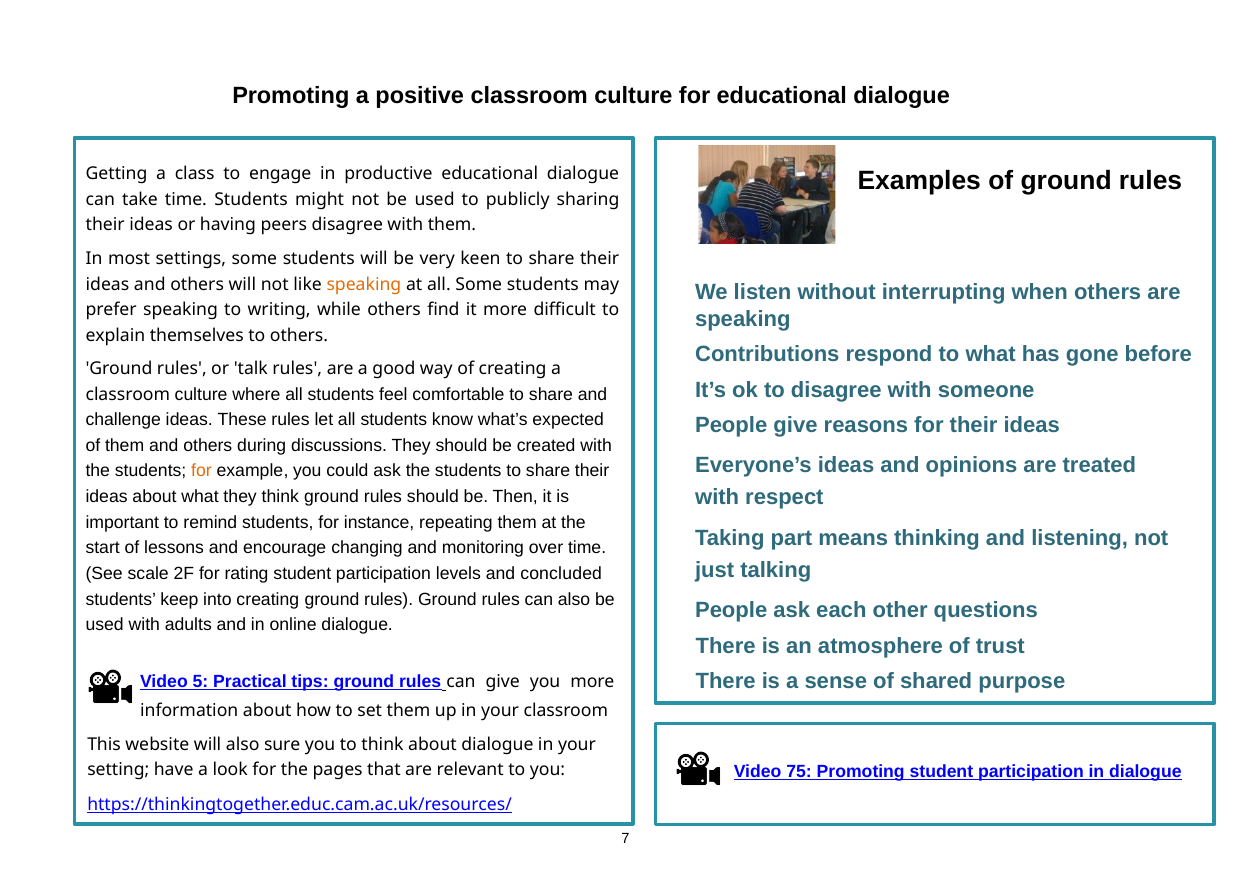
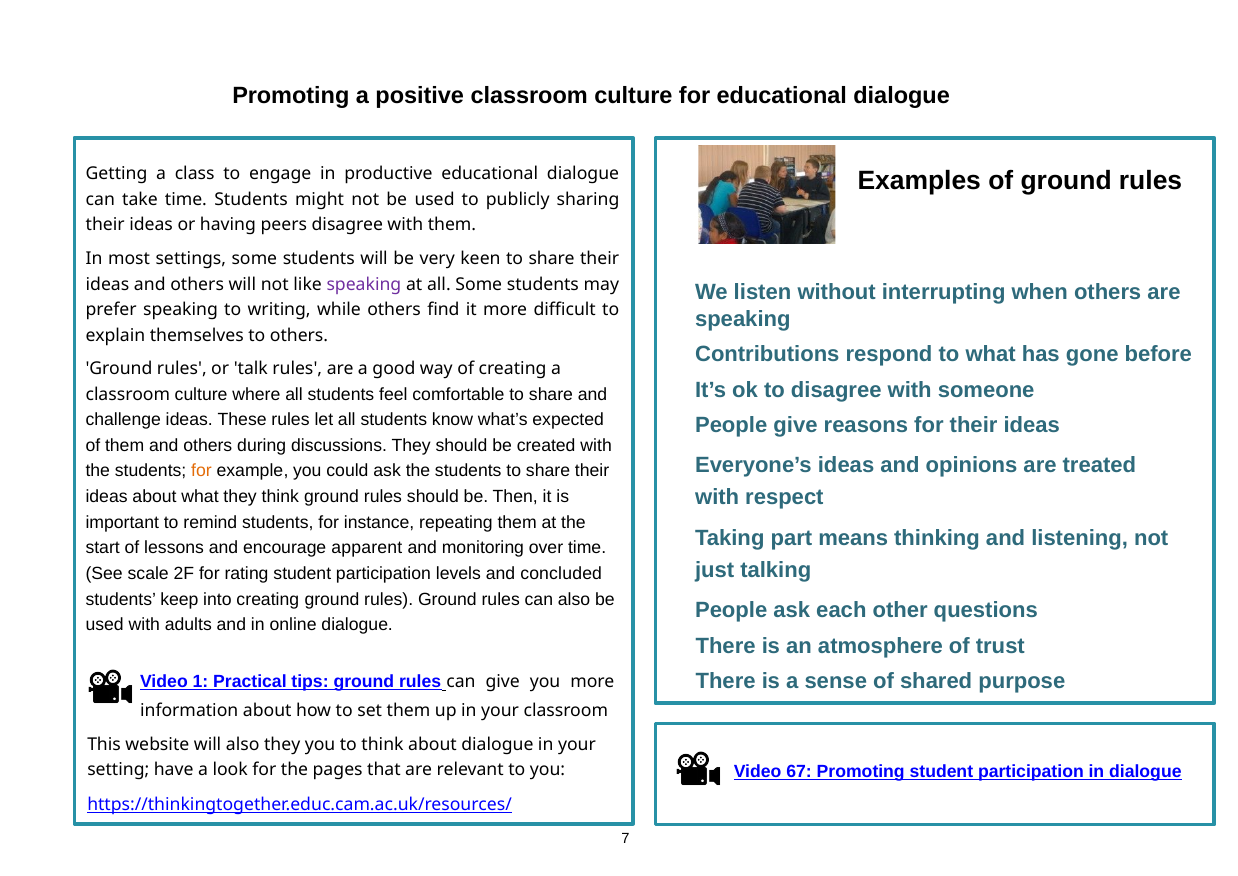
speaking at (364, 284) colour: orange -> purple
changing: changing -> apparent
5: 5 -> 1
also sure: sure -> they
75: 75 -> 67
